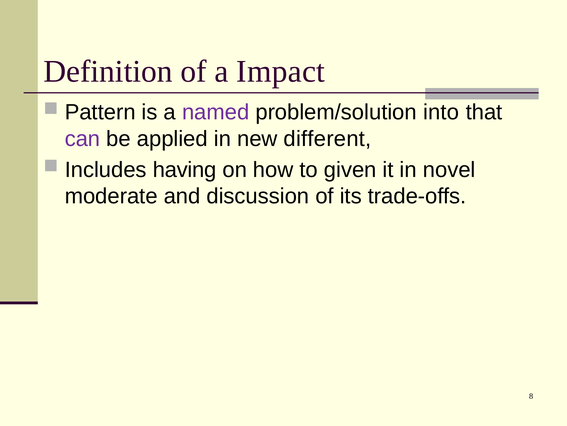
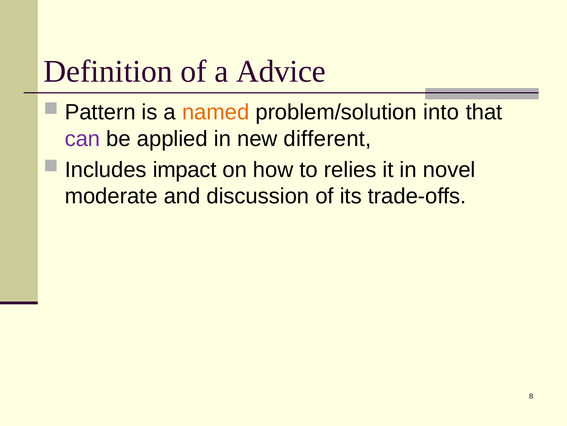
Impact: Impact -> Advice
named colour: purple -> orange
having: having -> impact
given: given -> relies
